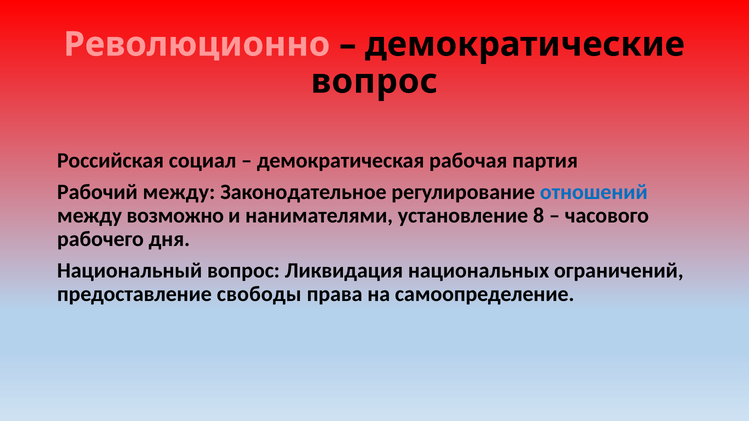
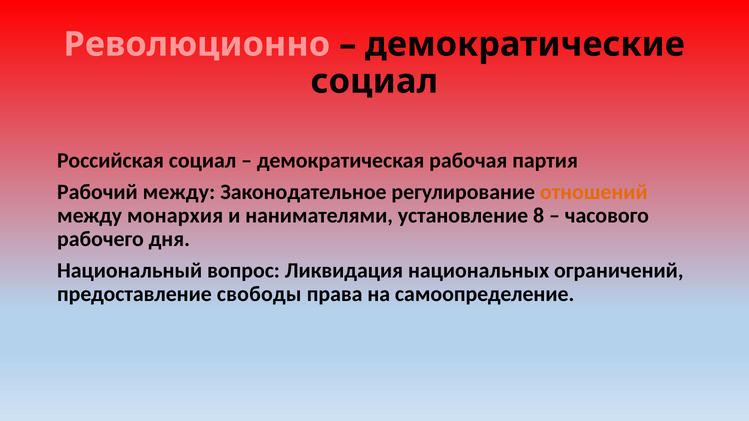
вопрос at (374, 81): вопрос -> социал
отношений colour: blue -> orange
возможно: возможно -> монархия
